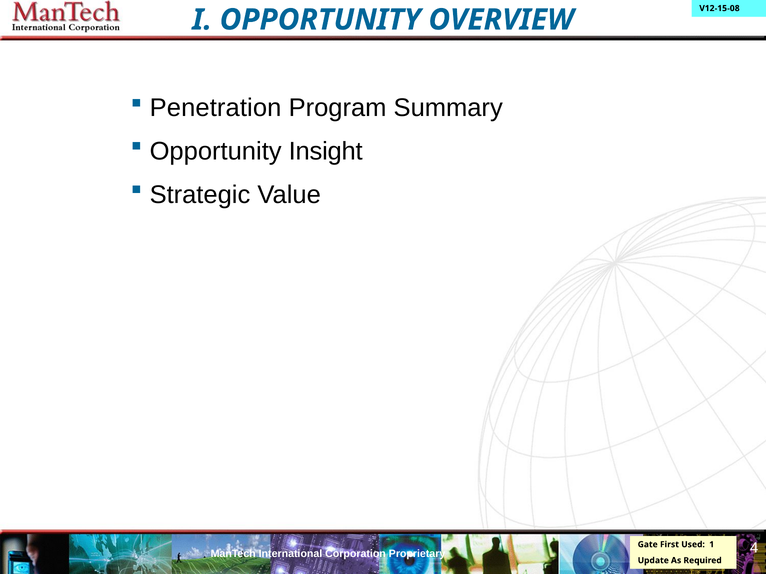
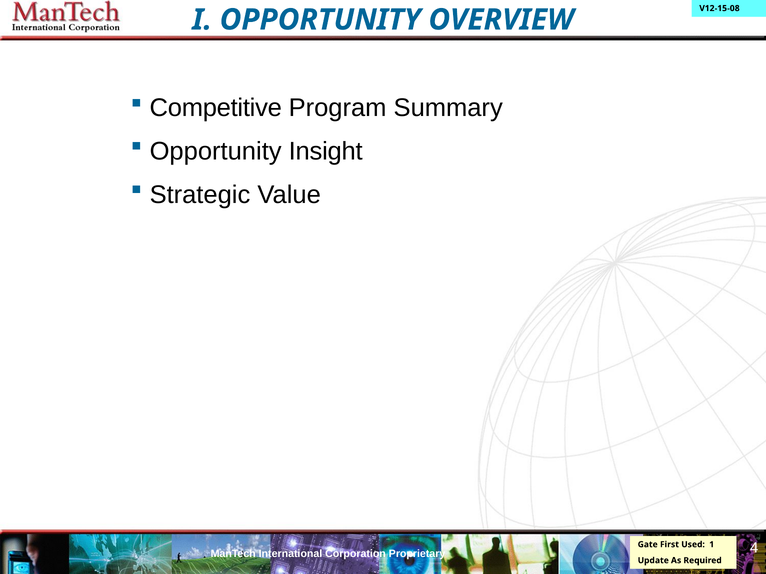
Penetration: Penetration -> Competitive
